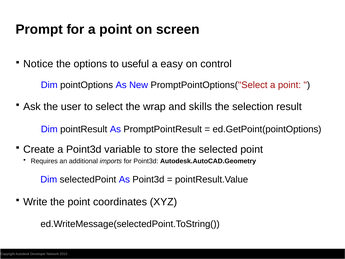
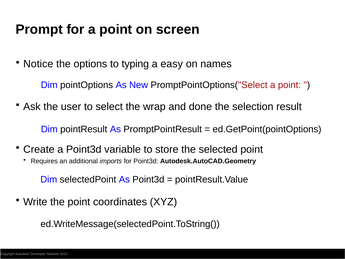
useful: useful -> typing
control: control -> names
skills: skills -> done
